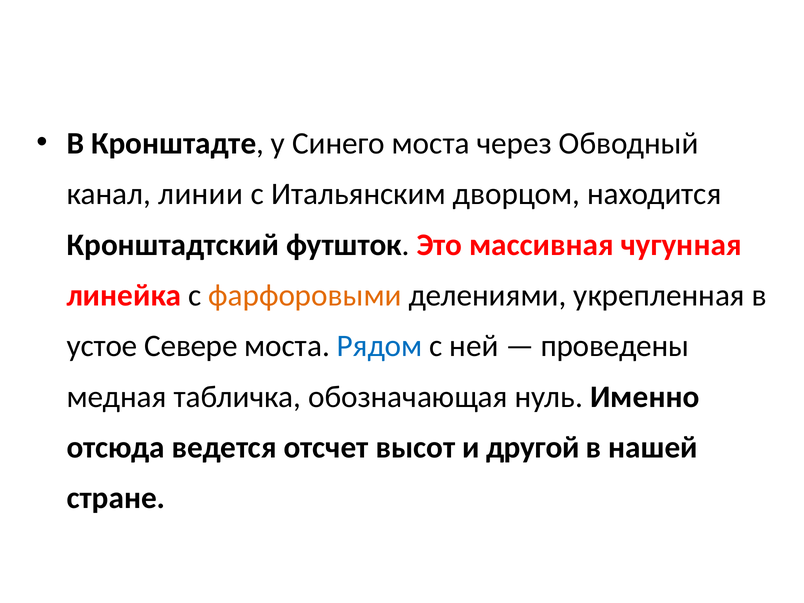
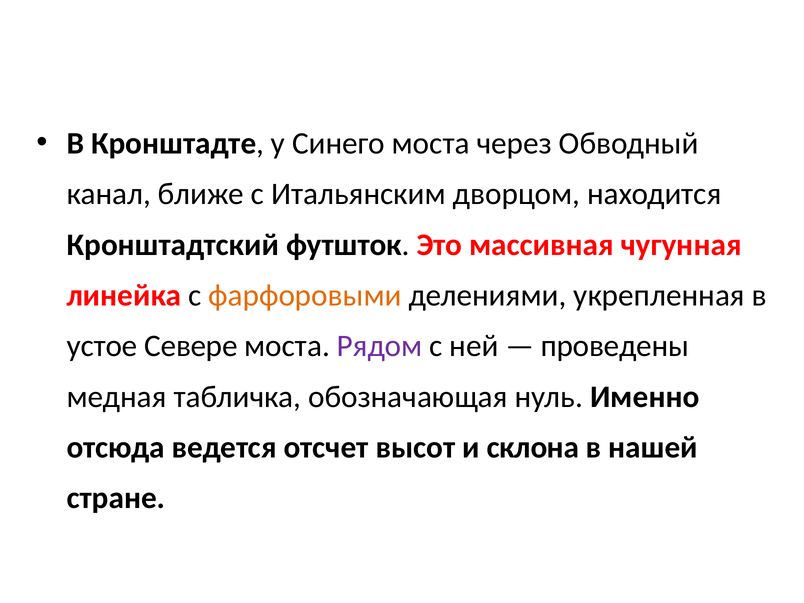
линии: линии -> ближе
Рядом colour: blue -> purple
другой: другой -> склона
